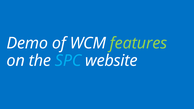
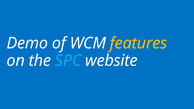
features colour: light green -> yellow
